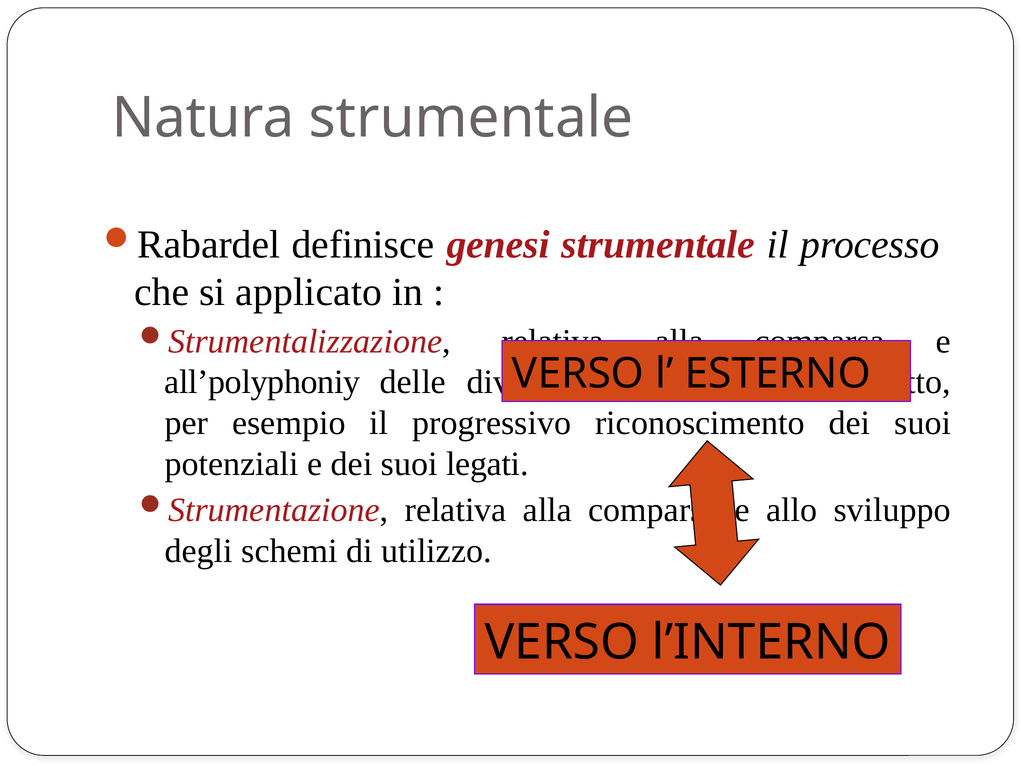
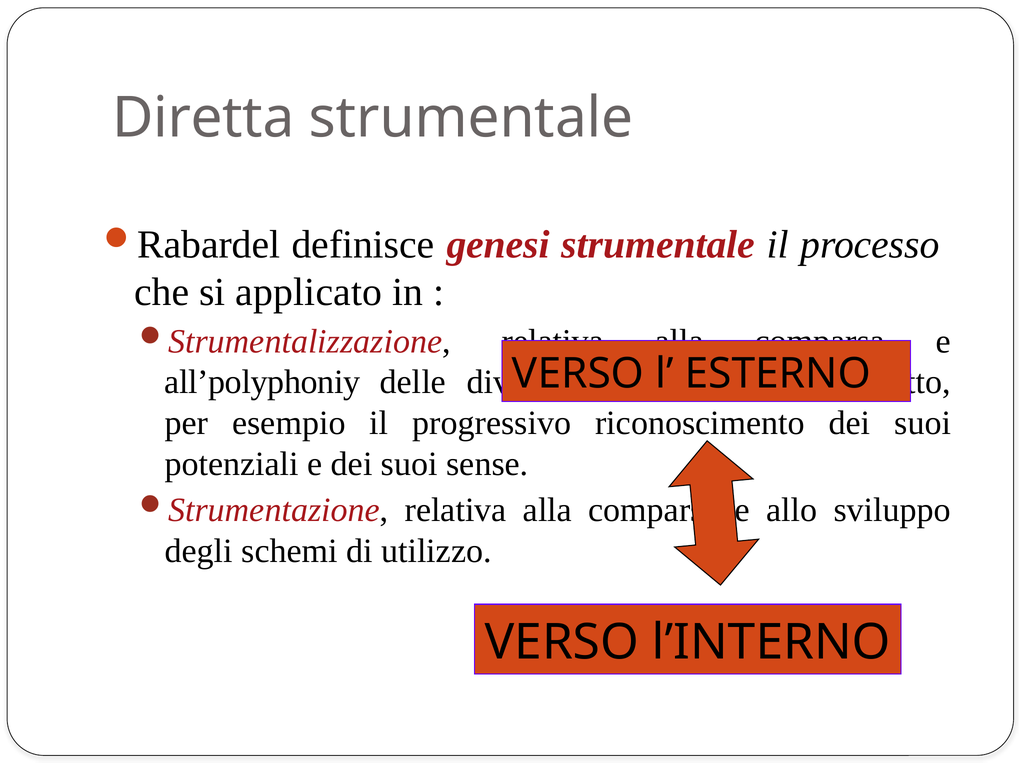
Natura: Natura -> Diretta
legati: legati -> sense
